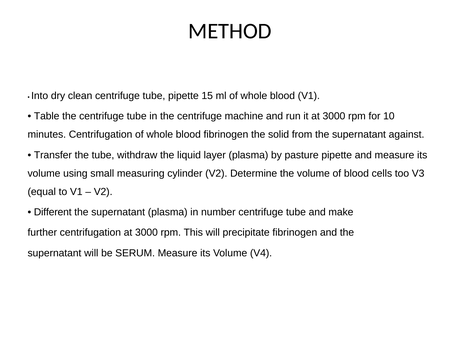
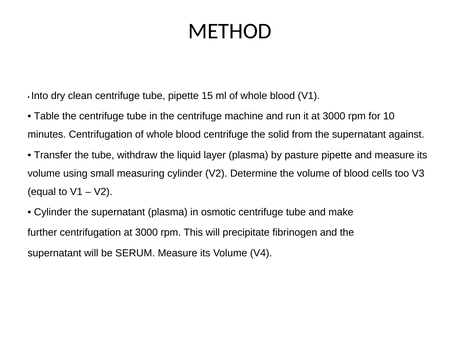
blood fibrinogen: fibrinogen -> centrifuge
Different at (53, 212): Different -> Cylinder
number: number -> osmotic
